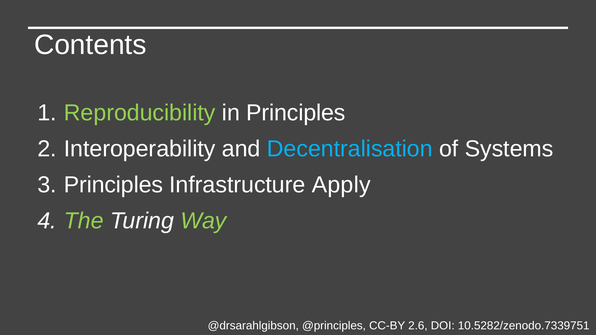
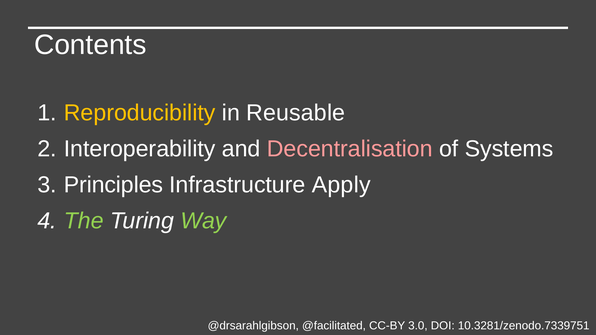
Reproducibility colour: light green -> yellow
in Principles: Principles -> Reusable
Decentralisation colour: light blue -> pink
@principles: @principles -> @facilitated
2.6: 2.6 -> 3.0
10.5282/zenodo.7339751: 10.5282/zenodo.7339751 -> 10.3281/zenodo.7339751
